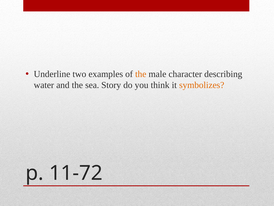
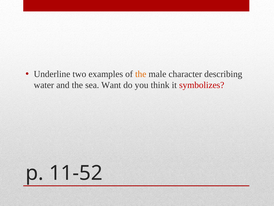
Story: Story -> Want
symbolizes colour: orange -> red
11-72: 11-72 -> 11-52
